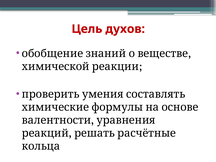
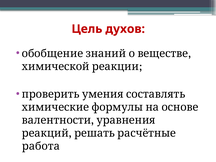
кольца: кольца -> работа
